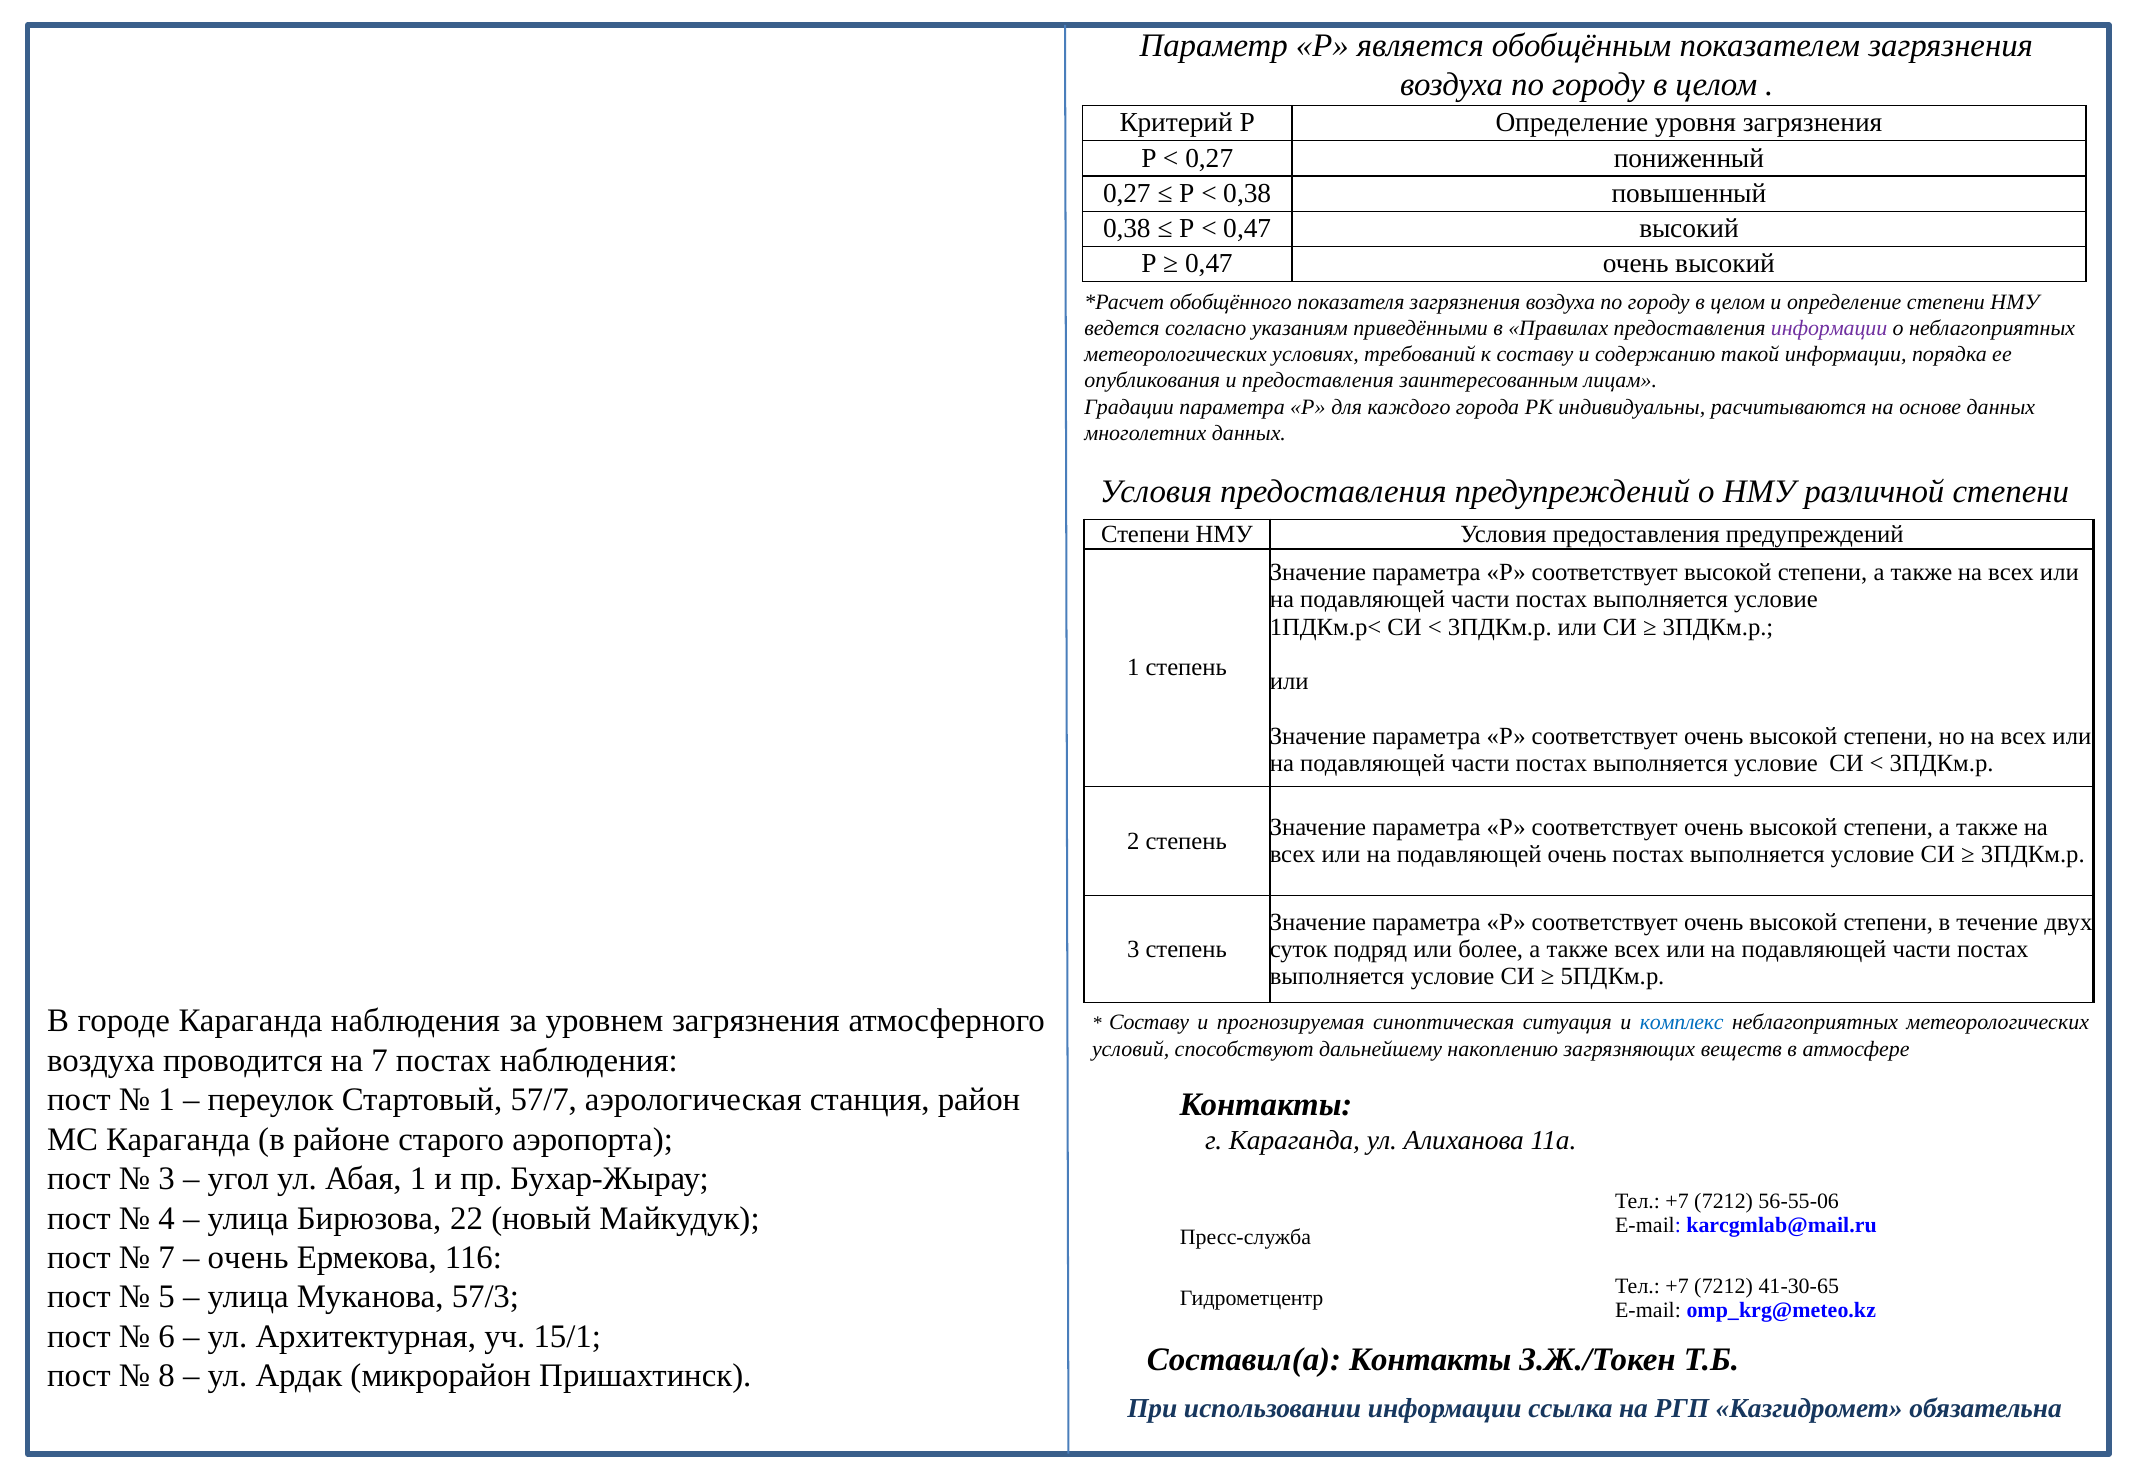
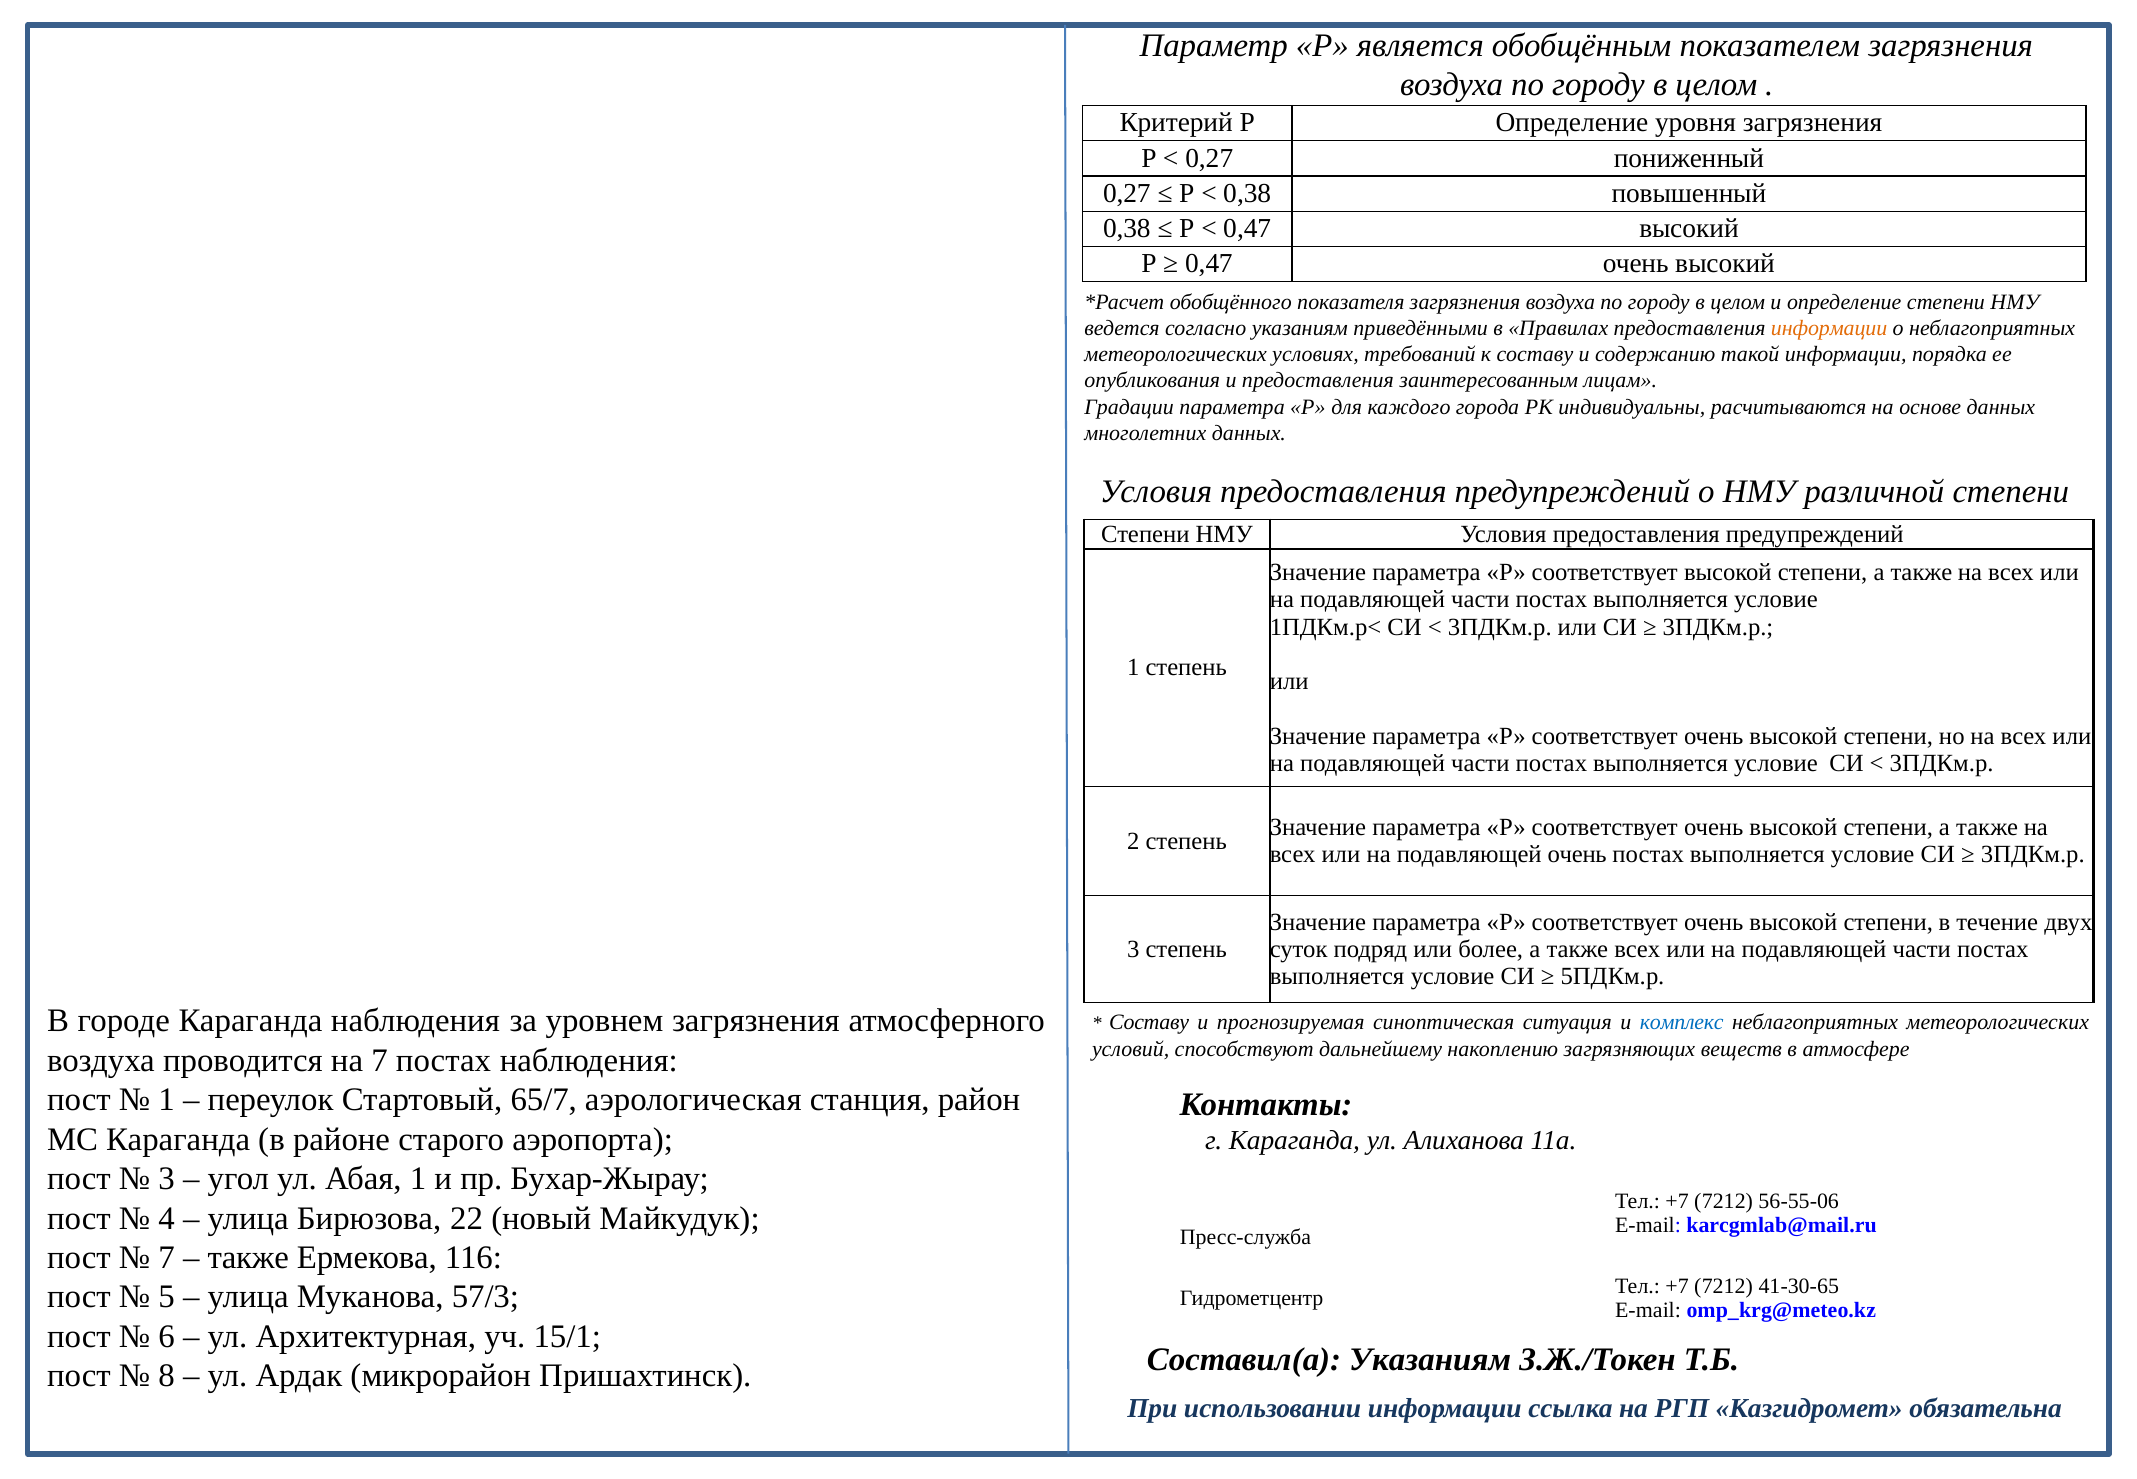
информации at (1829, 328) colour: purple -> orange
57/7: 57/7 -> 65/7
очень at (248, 1258): очень -> также
Составил(а Контакты: Контакты -> Указаниям
